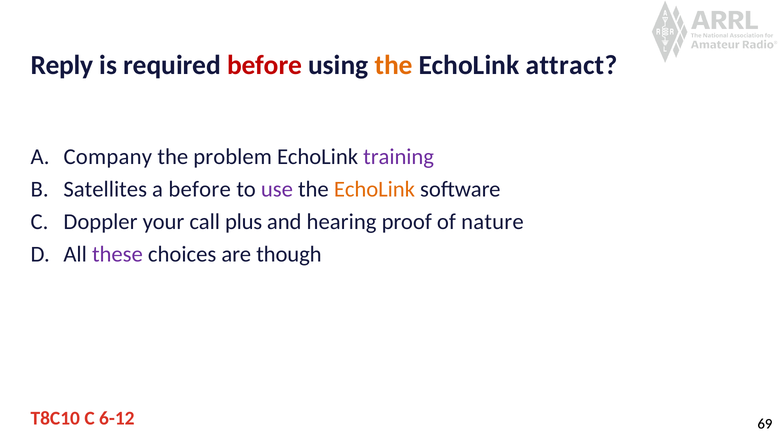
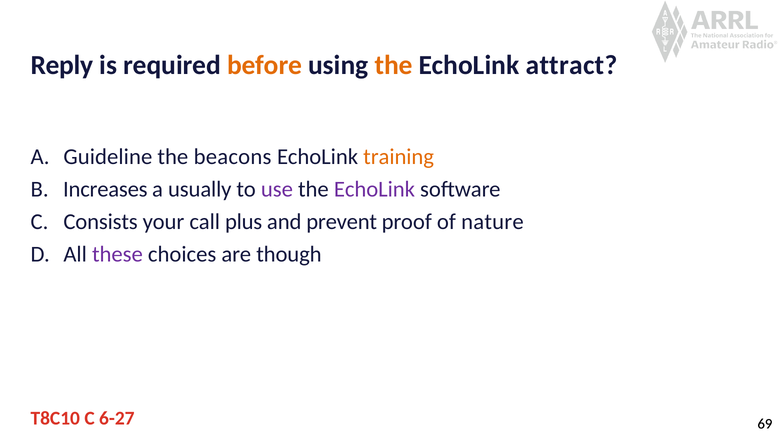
before at (265, 65) colour: red -> orange
Company: Company -> Guideline
problem: problem -> beacons
training colour: purple -> orange
Satellites: Satellites -> Increases
a before: before -> usually
EchoLink at (374, 190) colour: orange -> purple
Doppler: Doppler -> Consists
hearing: hearing -> prevent
6-12: 6-12 -> 6-27
